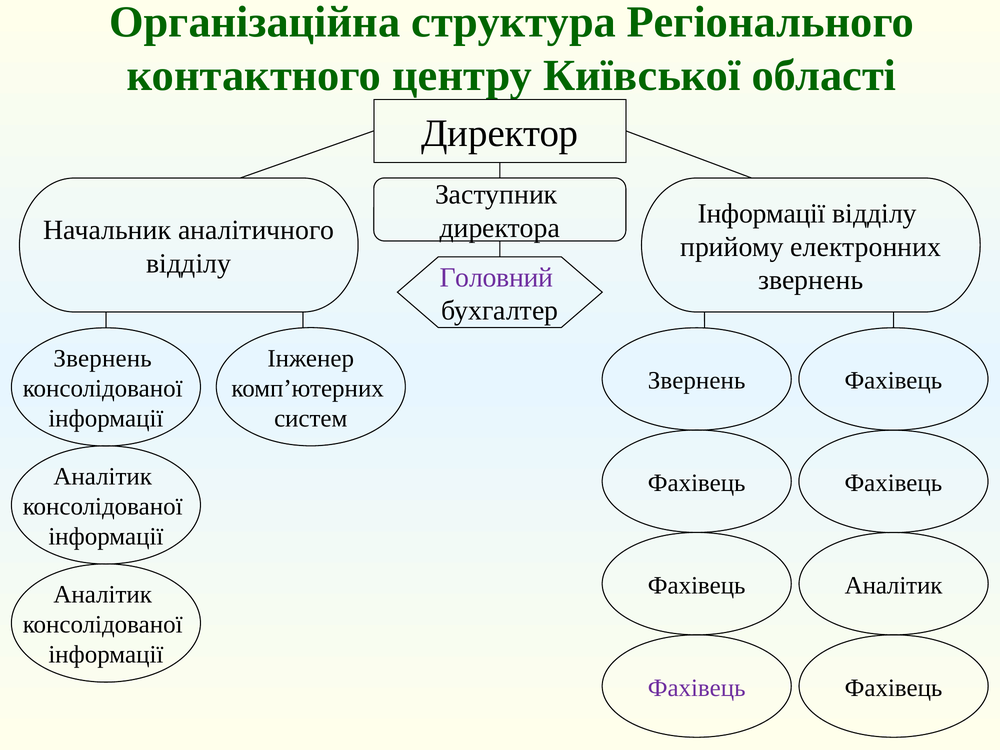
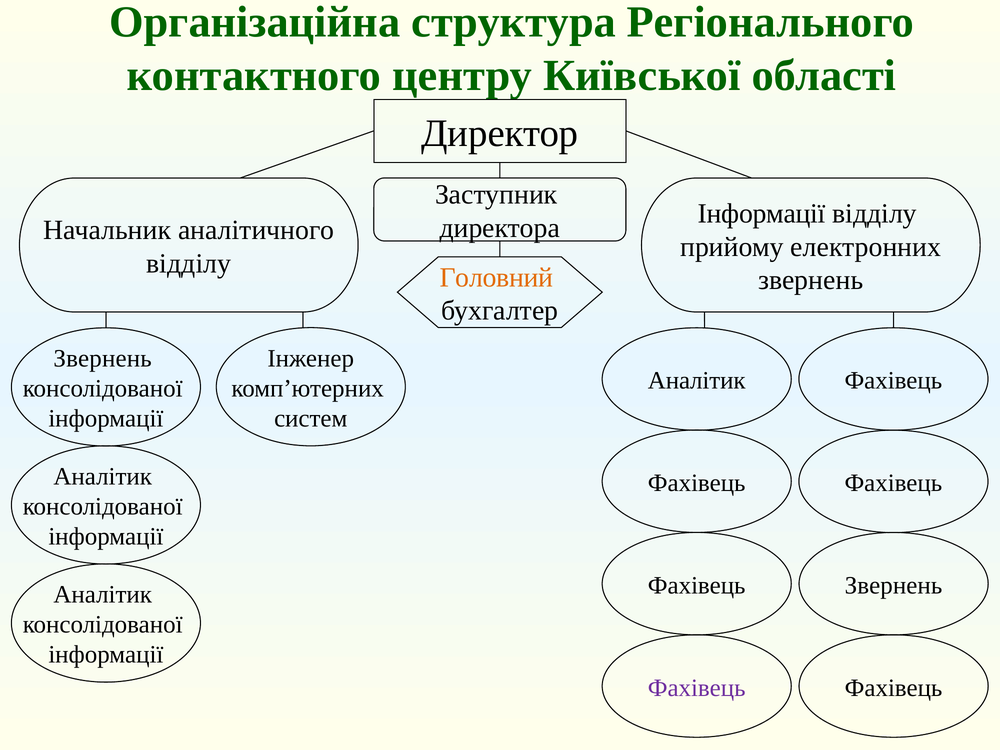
Головний colour: purple -> orange
Звернень at (697, 381): Звернень -> Аналітик
Аналітик at (894, 585): Аналітик -> Звернень
